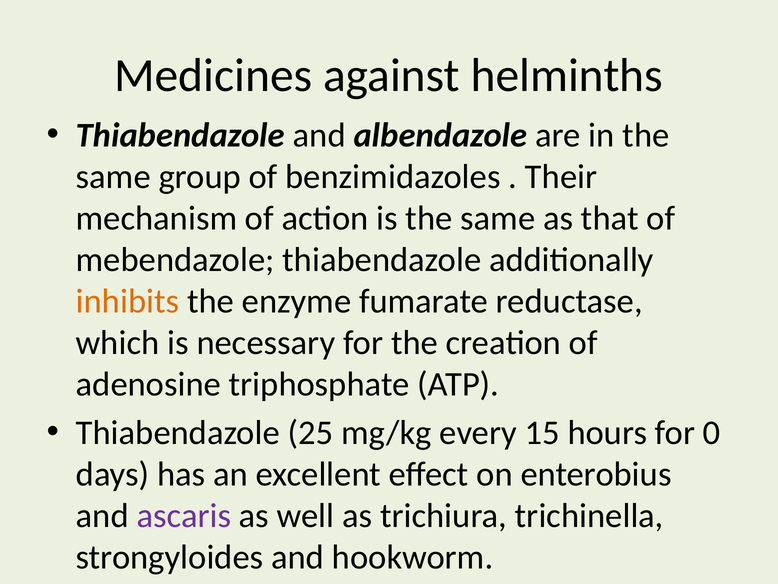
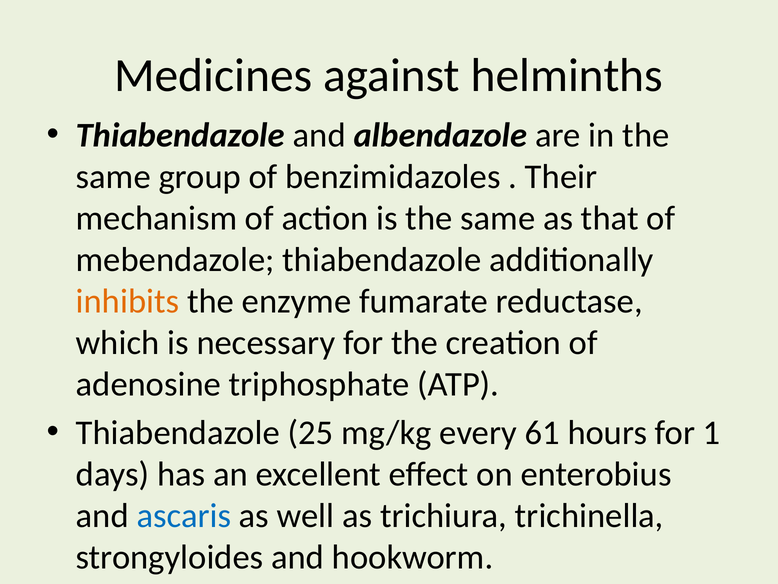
15: 15 -> 61
0: 0 -> 1
ascaris colour: purple -> blue
